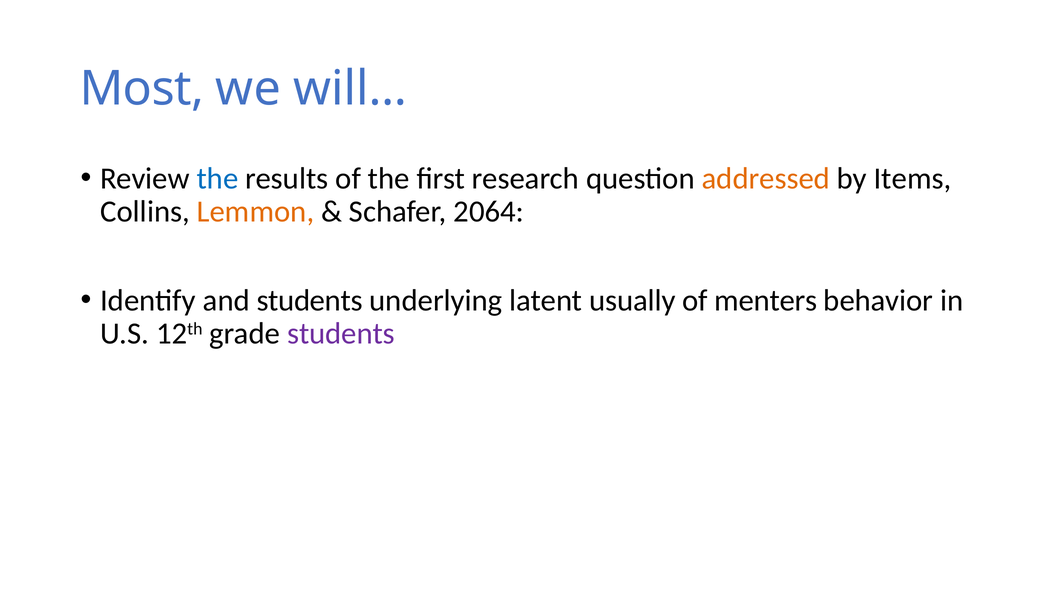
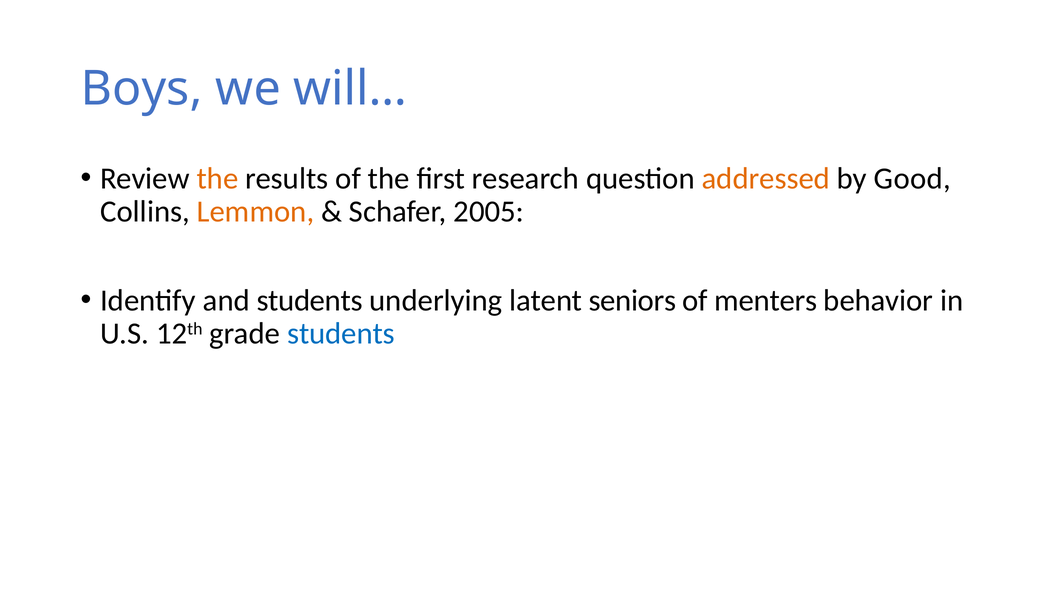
Most: Most -> Boys
the at (217, 179) colour: blue -> orange
Items: Items -> Good
2064: 2064 -> 2005
usually: usually -> seniors
students at (341, 334) colour: purple -> blue
